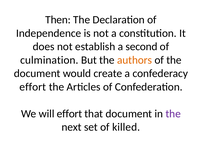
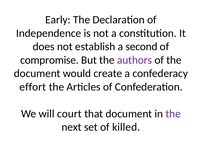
Then: Then -> Early
culmination: culmination -> compromise
authors colour: orange -> purple
will effort: effort -> court
